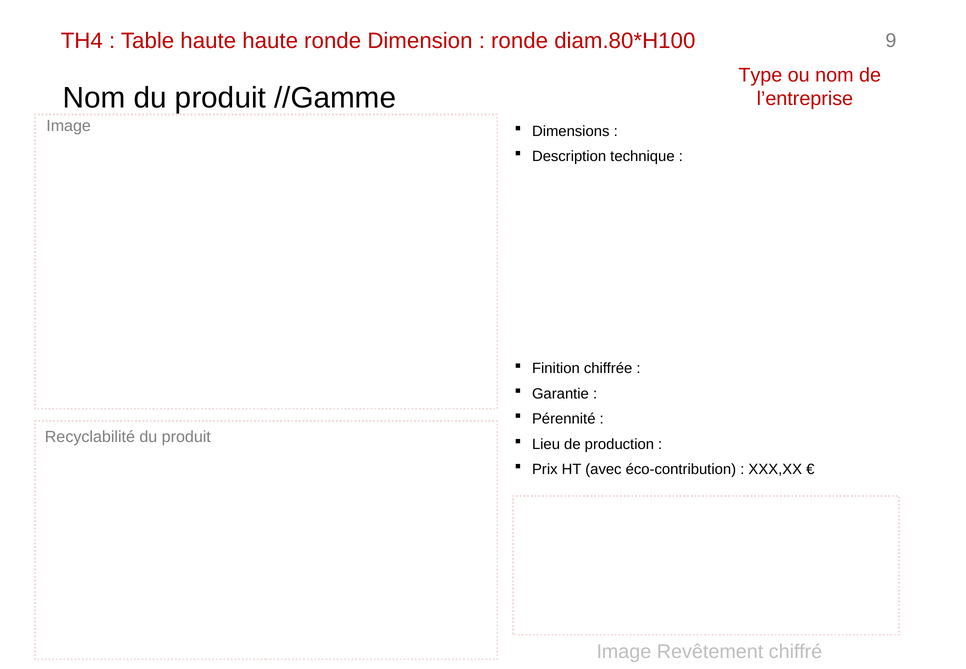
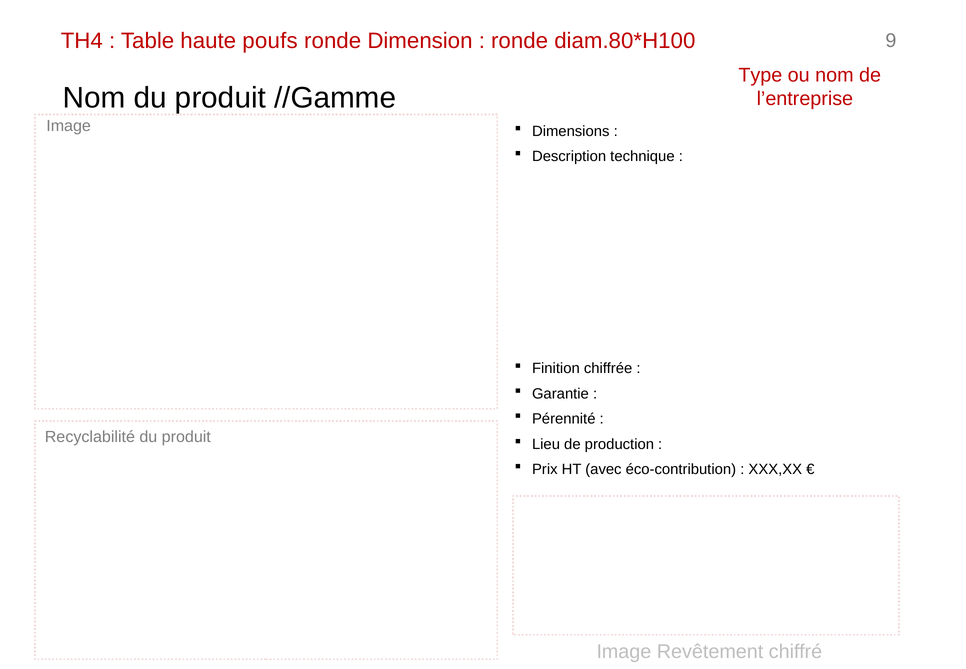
haute haute: haute -> poufs
